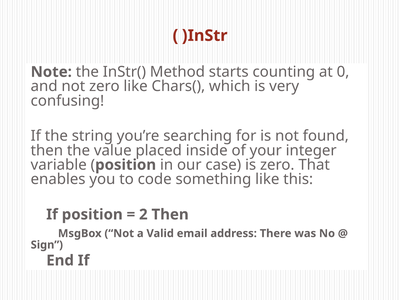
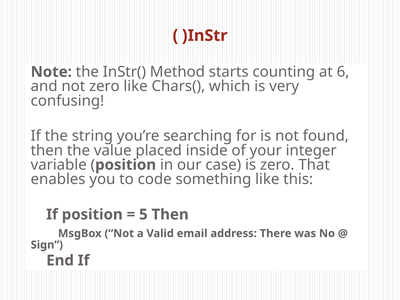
0: 0 -> 6
2: 2 -> 5
